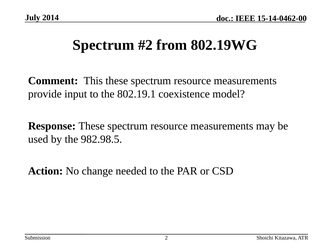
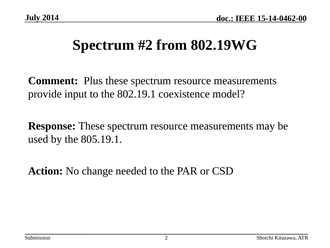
This: This -> Plus
982.98.5: 982.98.5 -> 805.19.1
